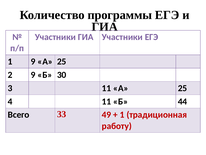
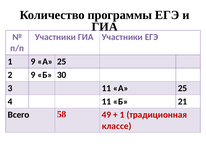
44: 44 -> 21
33: 33 -> 58
работу: работу -> классе
